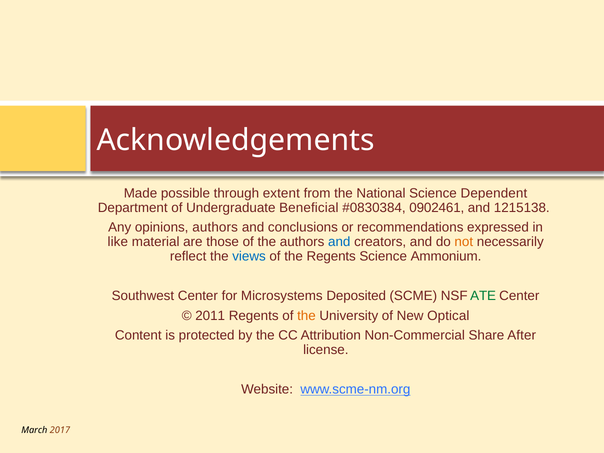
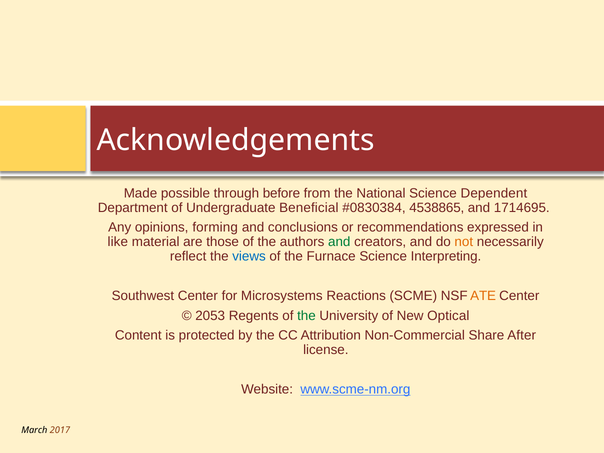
extent: extent -> before
0902461: 0902461 -> 4538865
1215138: 1215138 -> 1714695
opinions authors: authors -> forming
and at (339, 242) colour: blue -> green
the Regents: Regents -> Furnace
Ammonium: Ammonium -> Interpreting
Deposited: Deposited -> Reactions
ATE colour: green -> orange
2011: 2011 -> 2053
the at (306, 316) colour: orange -> green
